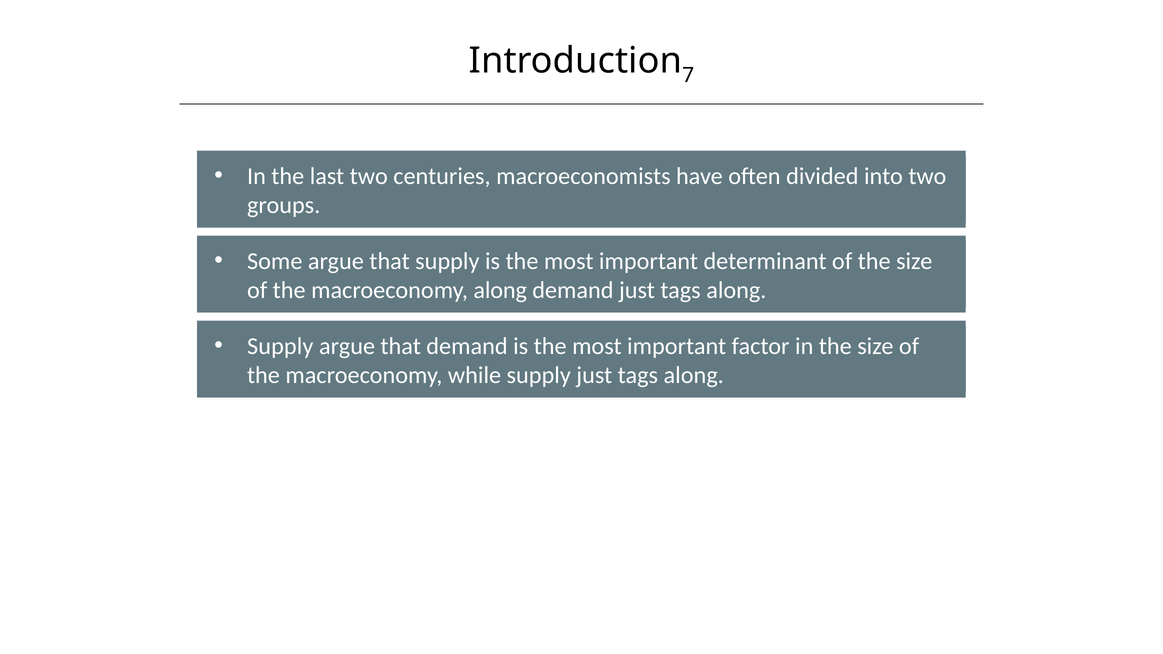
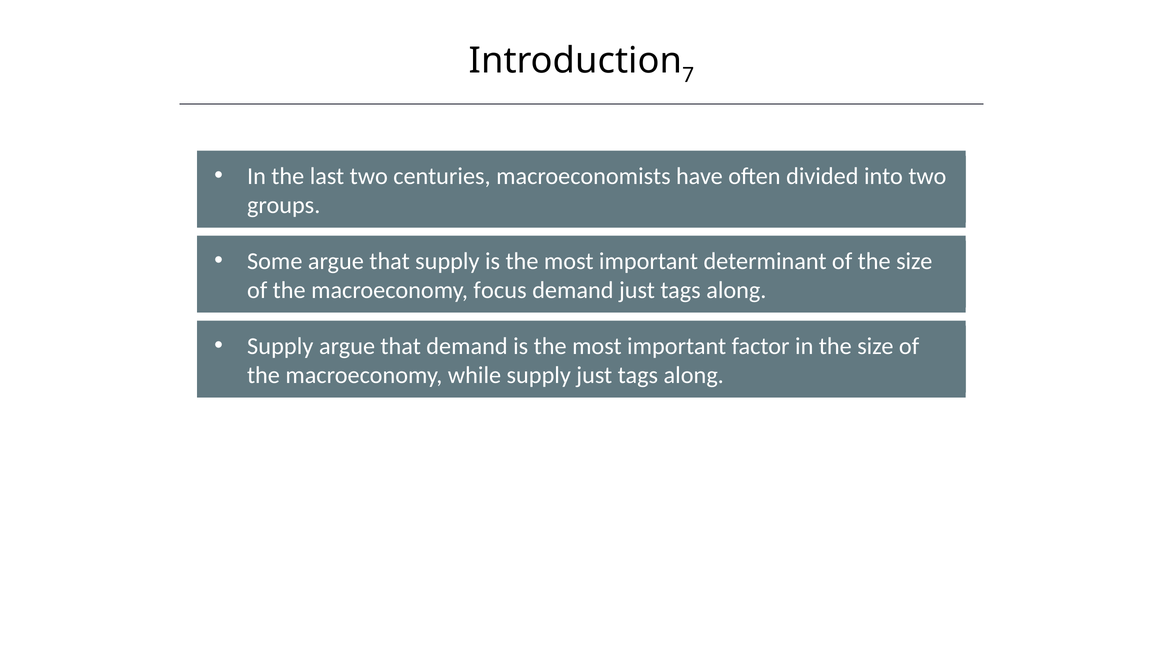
macroeconomy along: along -> focus
